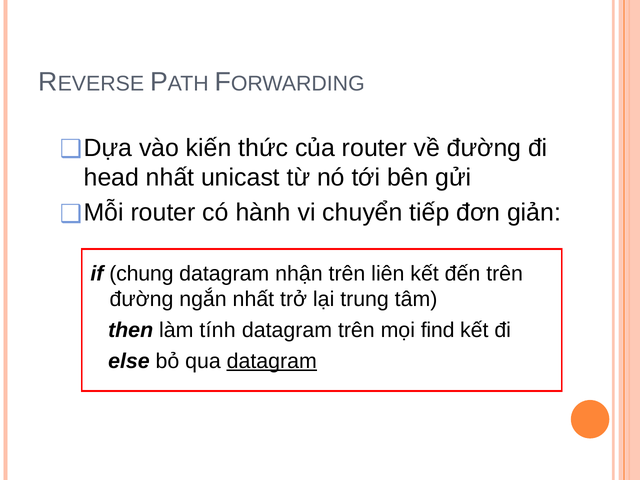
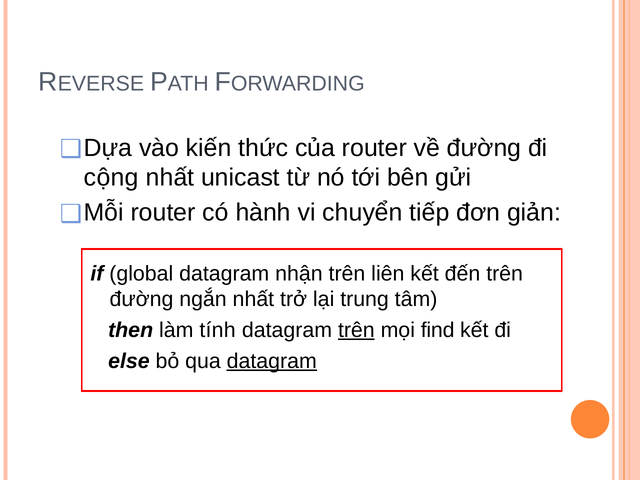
head: head -> cộng
chung: chung -> global
trên at (356, 330) underline: none -> present
